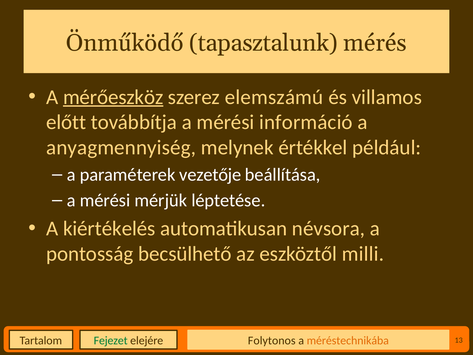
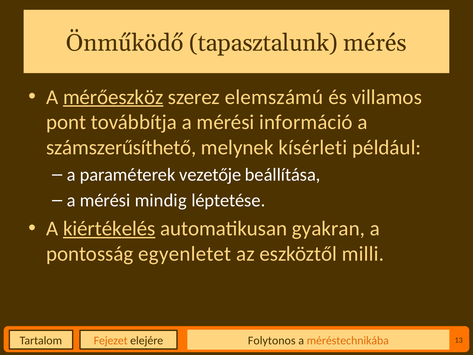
előtt: előtt -> pont
anyagmennyiség: anyagmennyiség -> számszerűsíthető
értékkel: értékkel -> kísérleti
mérjük: mérjük -> mindig
kiértékelés underline: none -> present
névsora: névsora -> gyakran
becsülhető: becsülhető -> egyenletet
Fejezet colour: green -> orange
